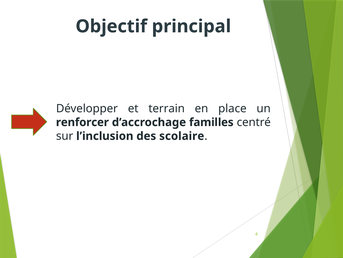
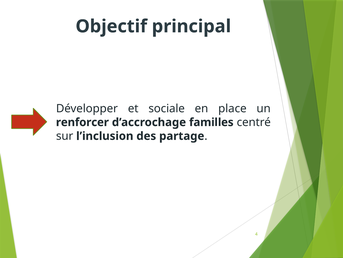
terrain: terrain -> sociale
scolaire: scolaire -> partage
